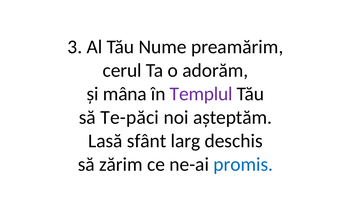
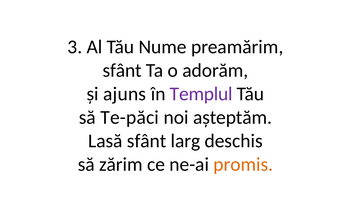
cerul at (122, 70): cerul -> sfânt
mâna: mâna -> ajuns
promis colour: blue -> orange
